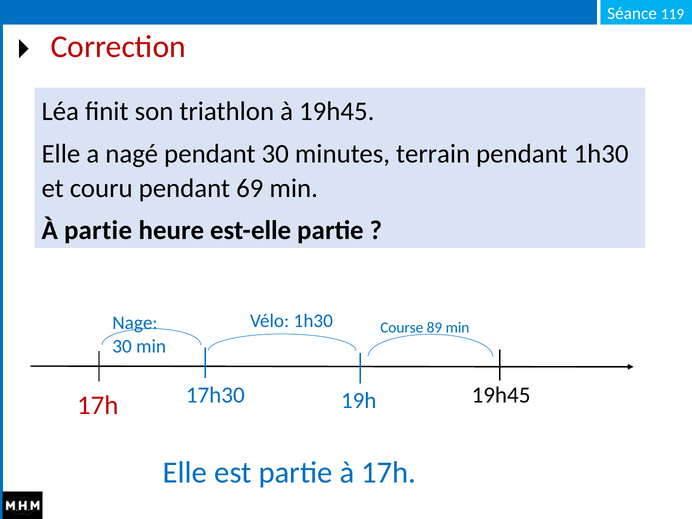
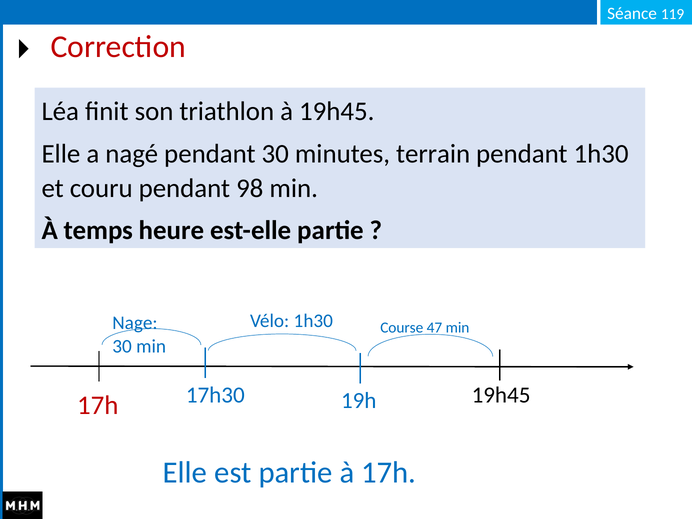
69: 69 -> 98
À partie: partie -> temps
89: 89 -> 47
